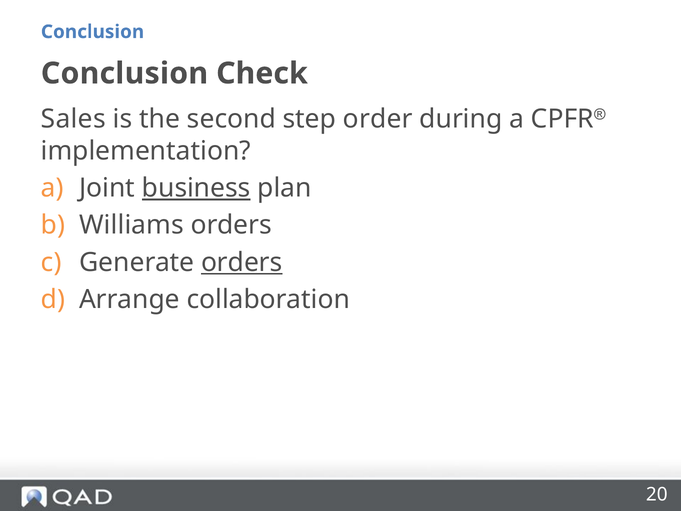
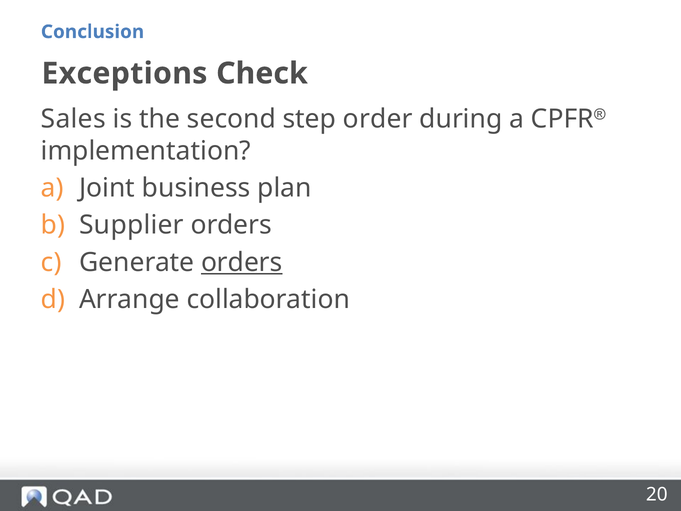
Conclusion at (124, 73): Conclusion -> Exceptions
business underline: present -> none
Williams: Williams -> Supplier
